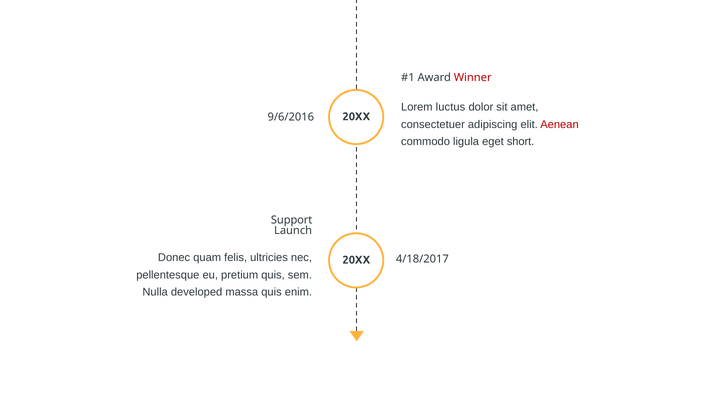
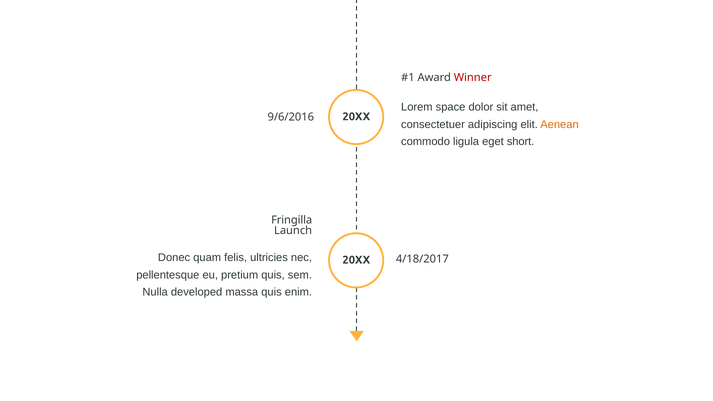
luctus: luctus -> space
Aenean colour: red -> orange
Support: Support -> Fringilla
